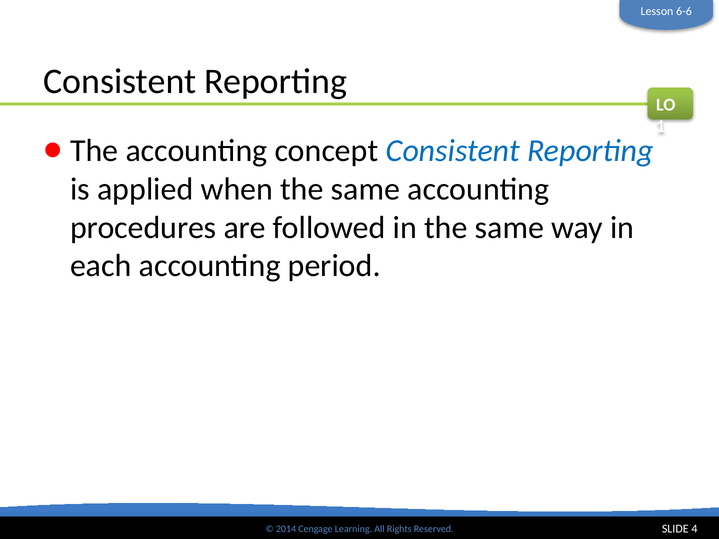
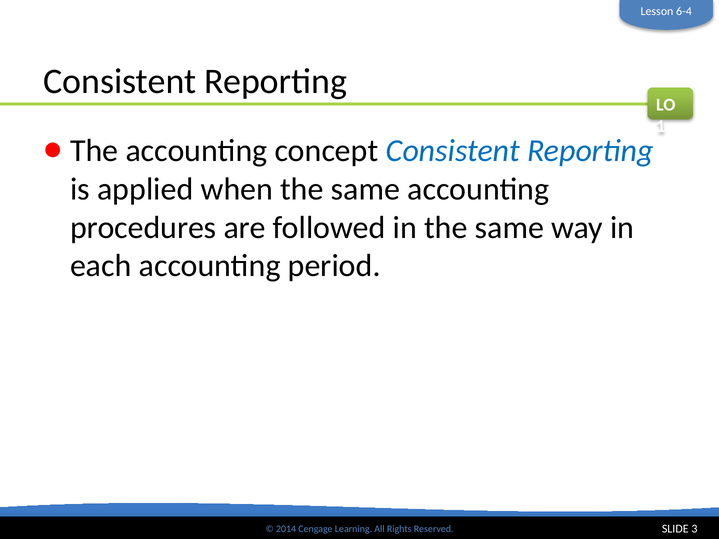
6-6: 6-6 -> 6-4
4: 4 -> 3
